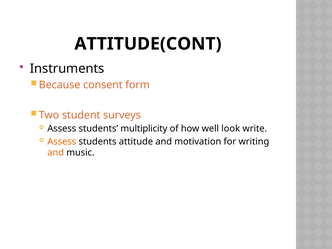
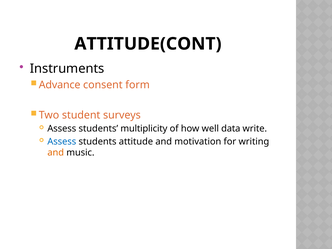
Because: Because -> Advance
look: look -> data
Assess at (62, 142) colour: orange -> blue
